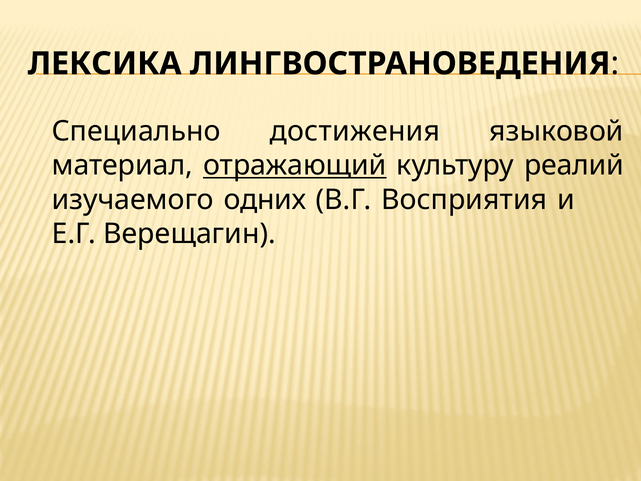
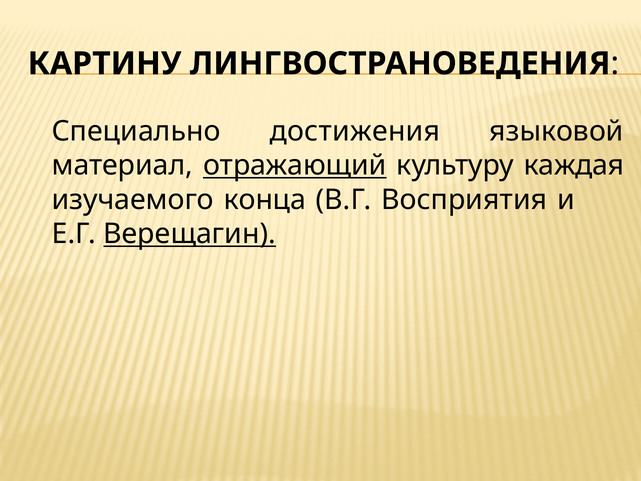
ЛЕКСИКА: ЛЕКСИКА -> КАРТИНУ
реалий: реалий -> каждая
одних: одних -> конца
Верещагин underline: none -> present
